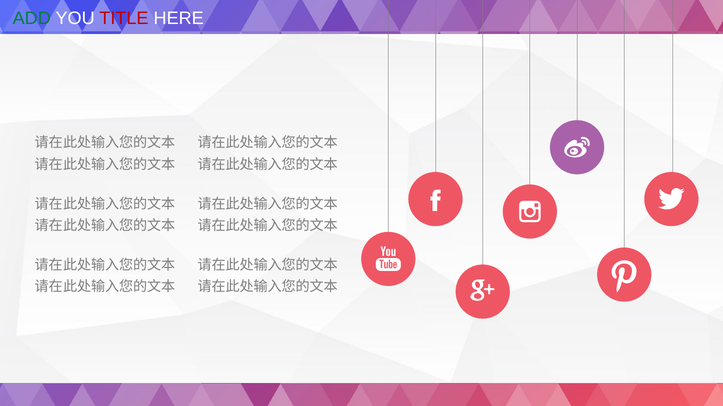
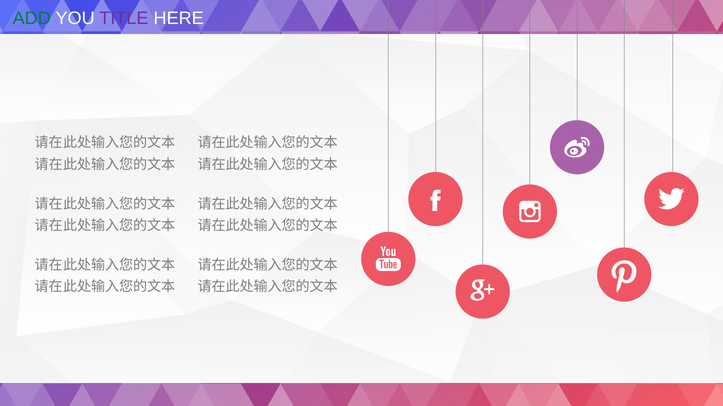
TITLE colour: red -> purple
